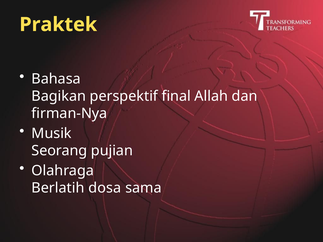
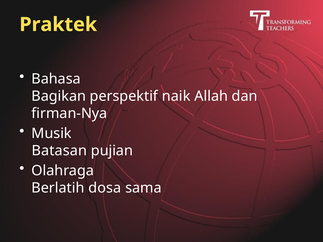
final: final -> naik
Seorang: Seorang -> Batasan
